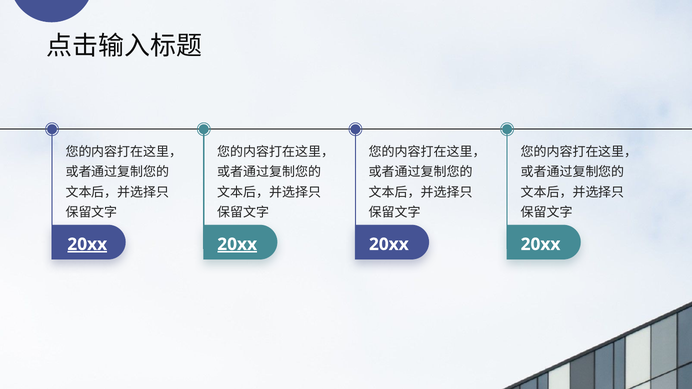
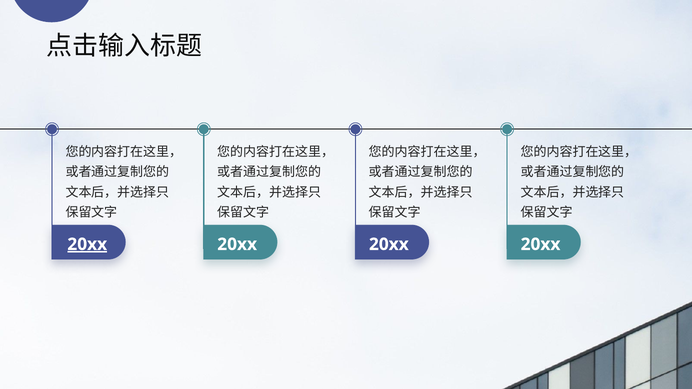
20xx at (237, 244) underline: present -> none
